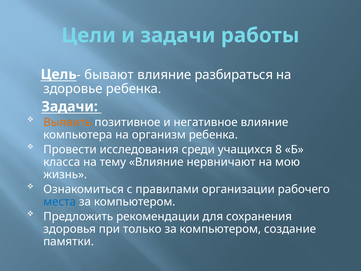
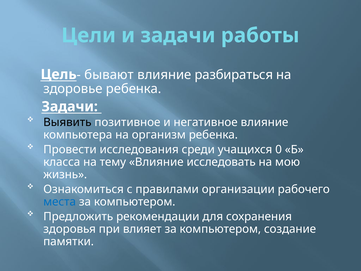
Выявить colour: orange -> black
8: 8 -> 0
нервничают: нервничают -> исследовать
только: только -> влияет
